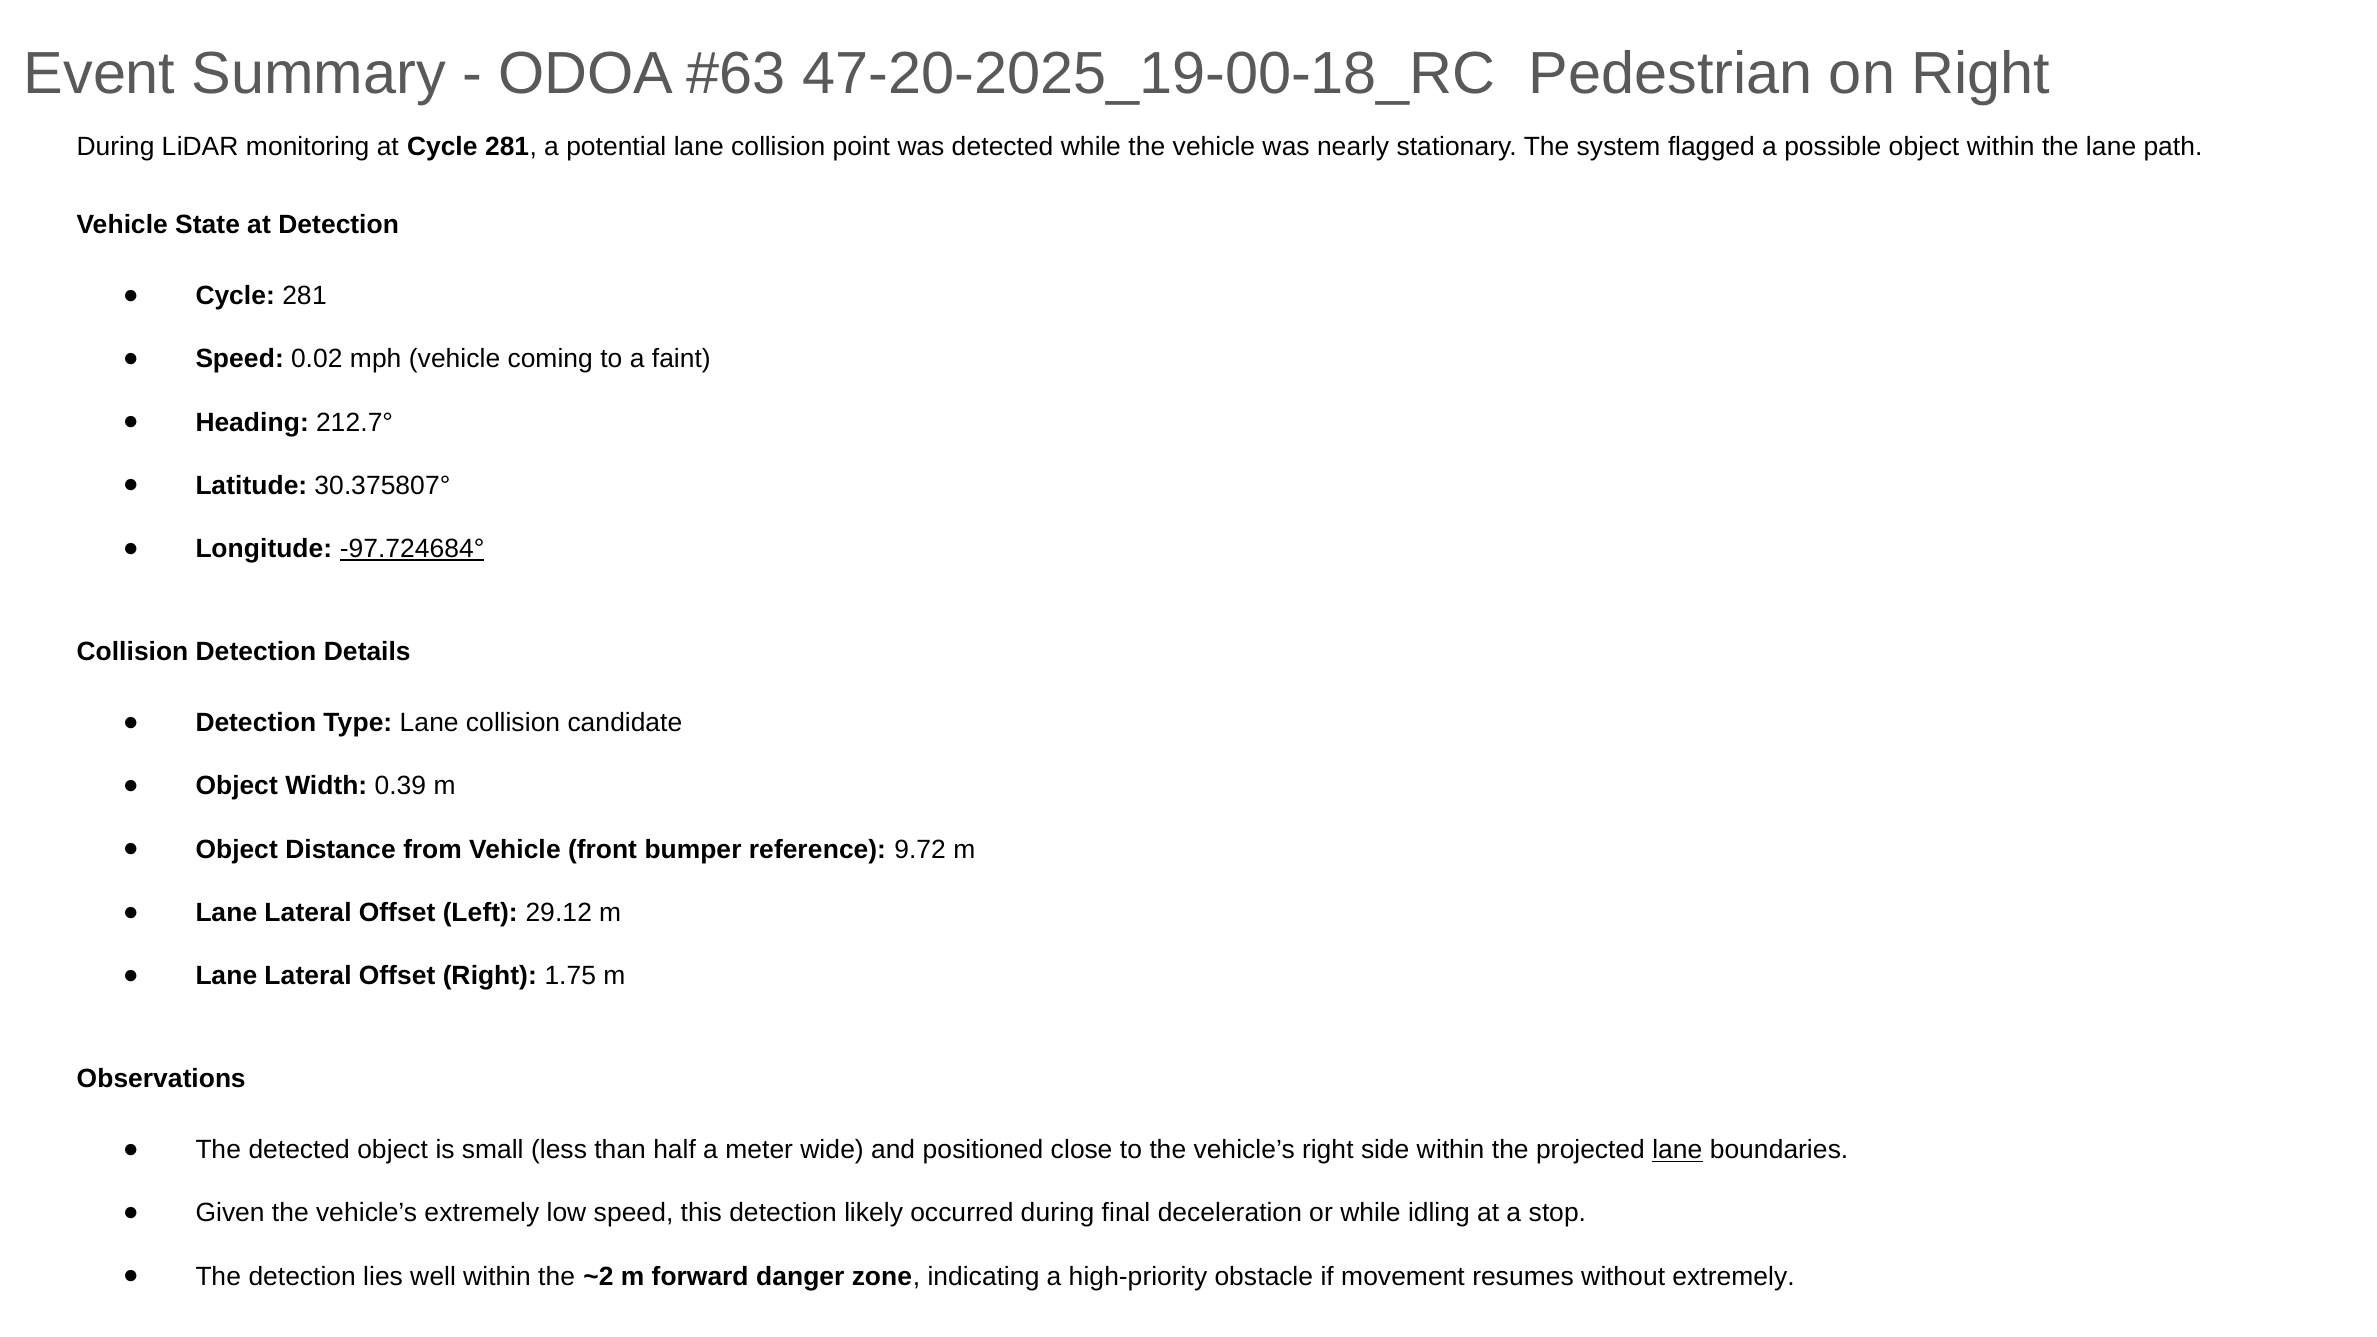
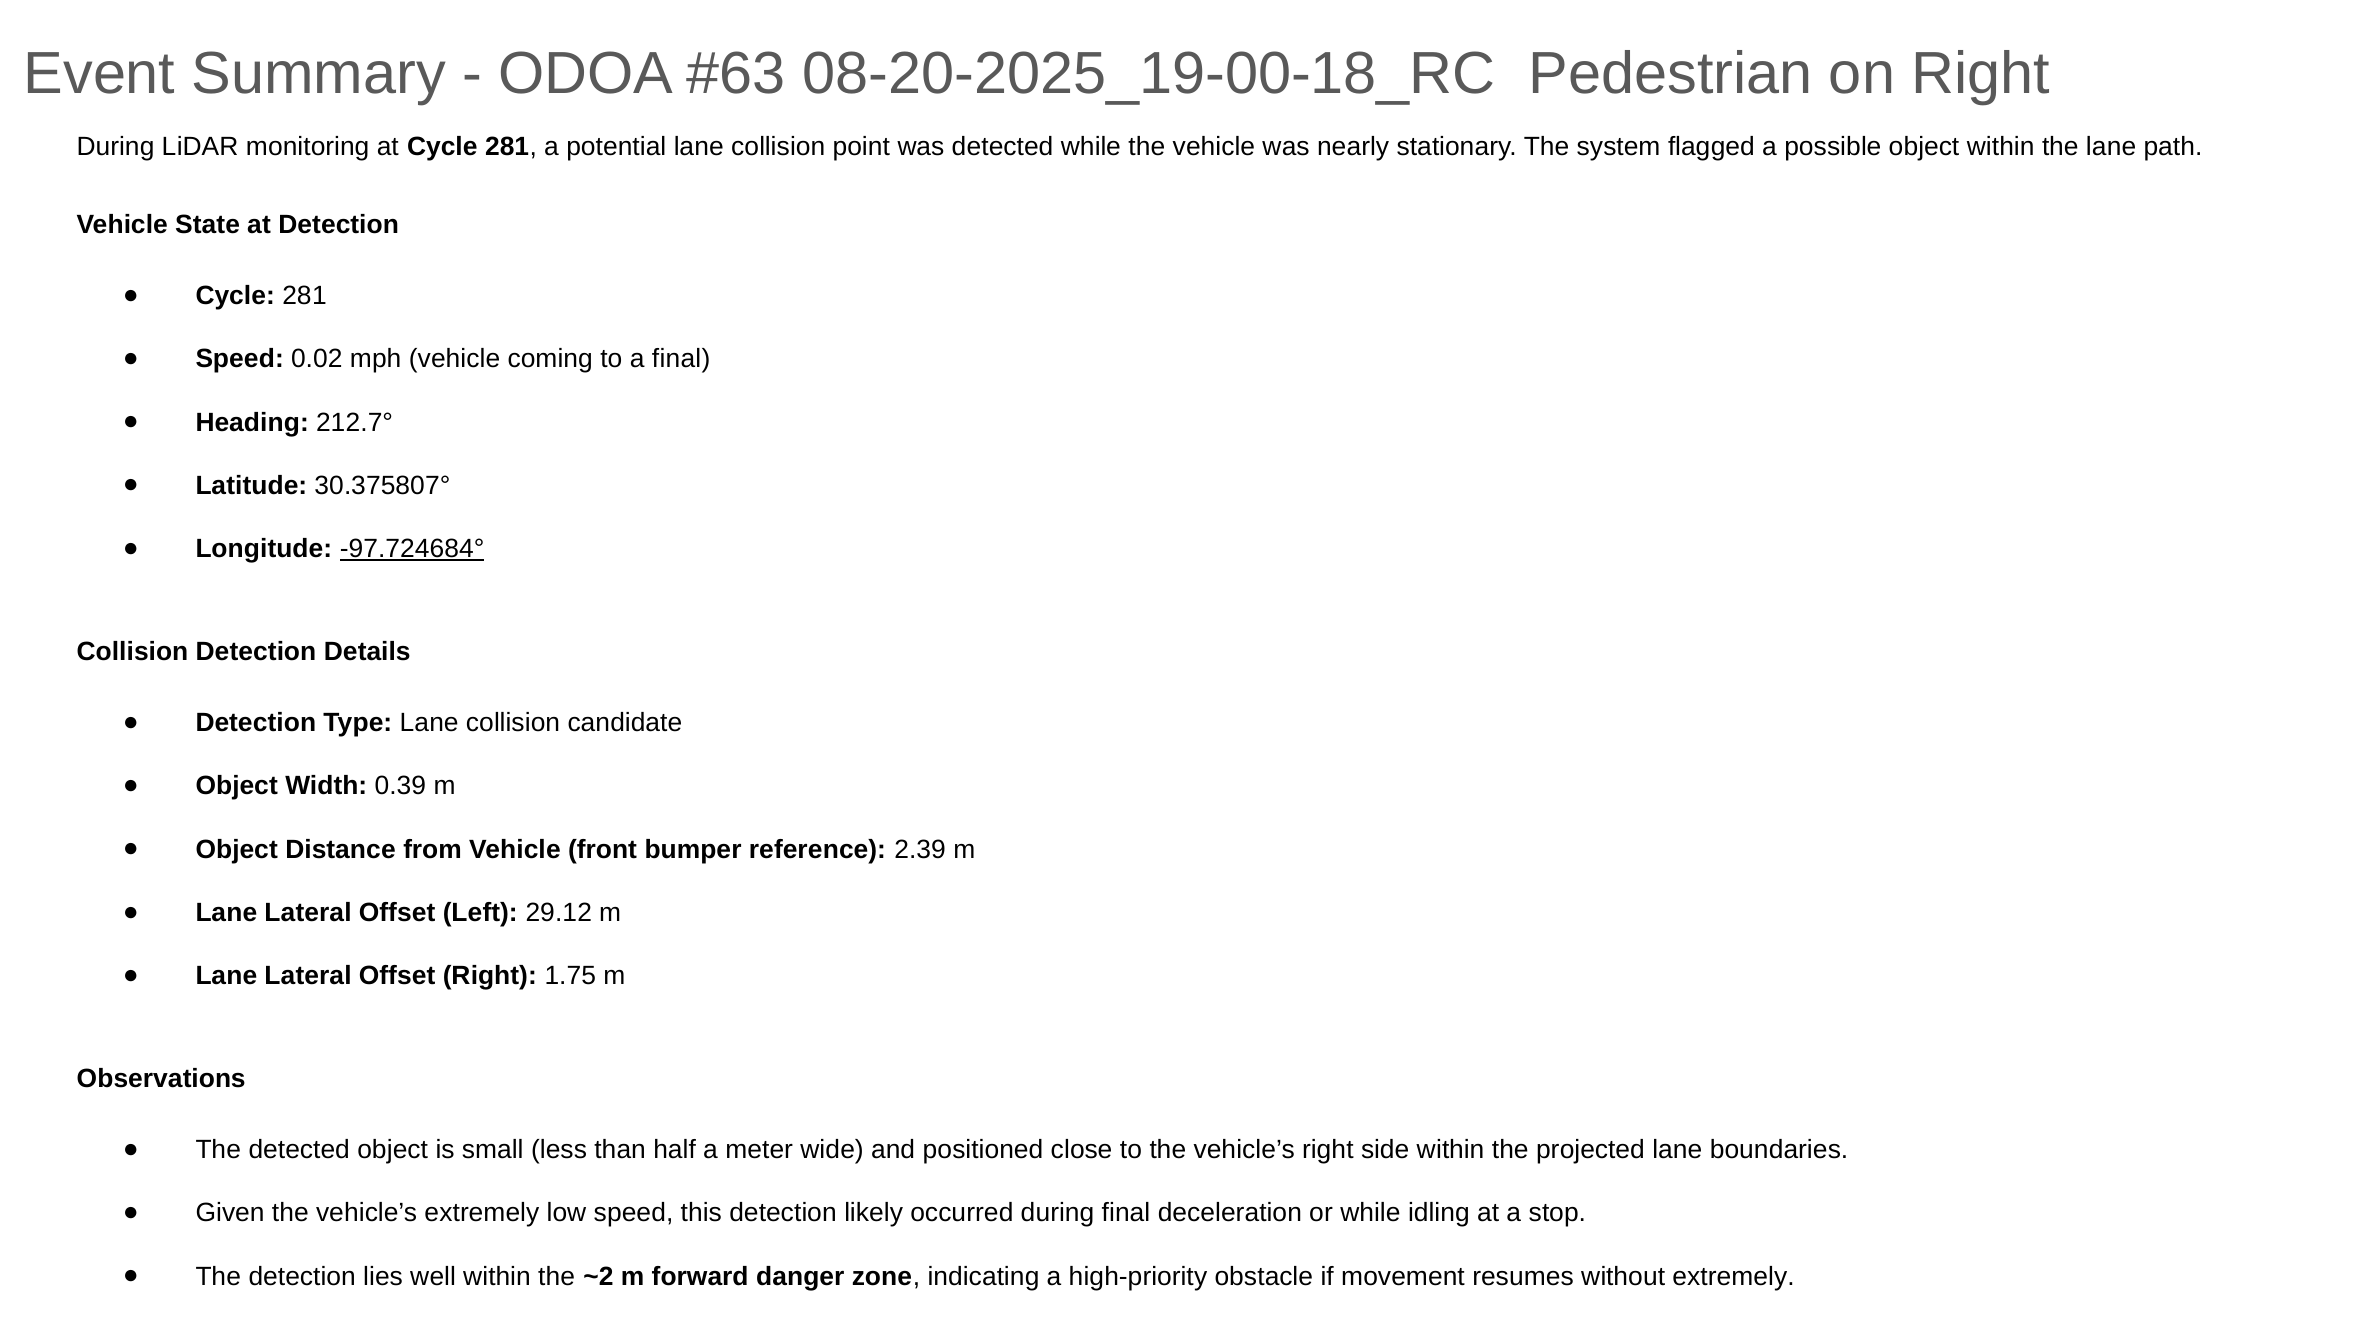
47-20-2025_19-00-18_RC: 47-20-2025_19-00-18_RC -> 08-20-2025_19-00-18_RC
a faint: faint -> final
9.72: 9.72 -> 2.39
lane at (1677, 1150) underline: present -> none
